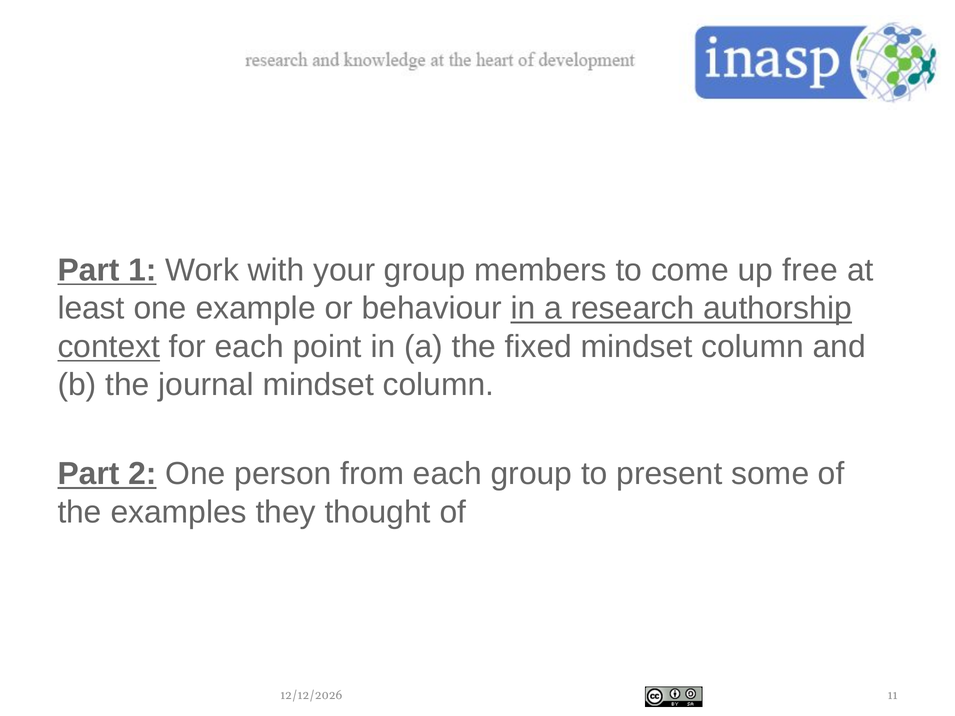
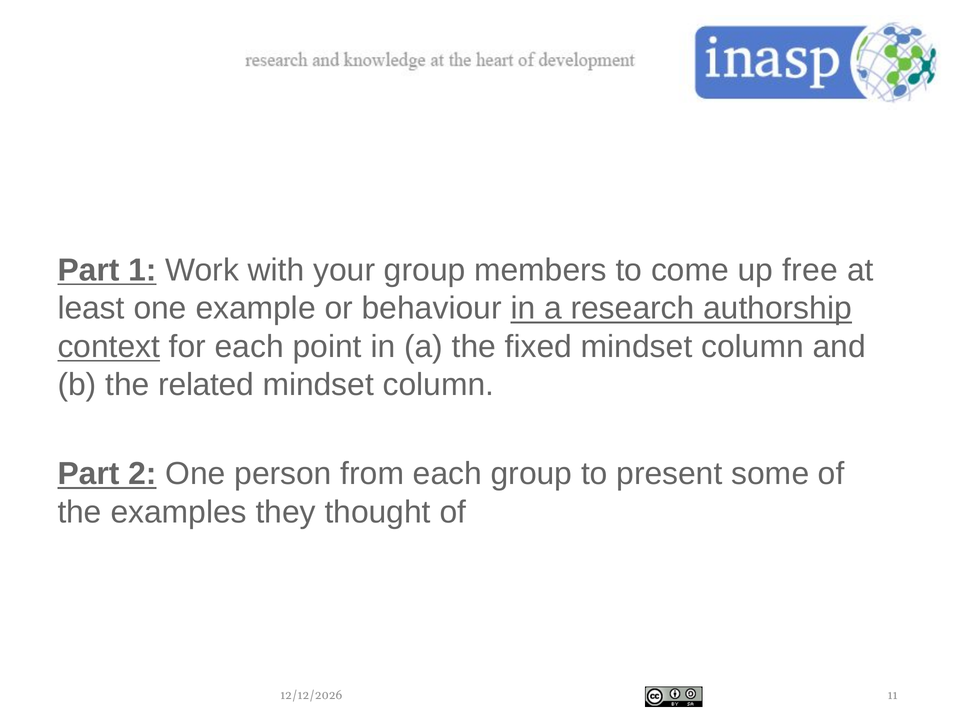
journal: journal -> related
